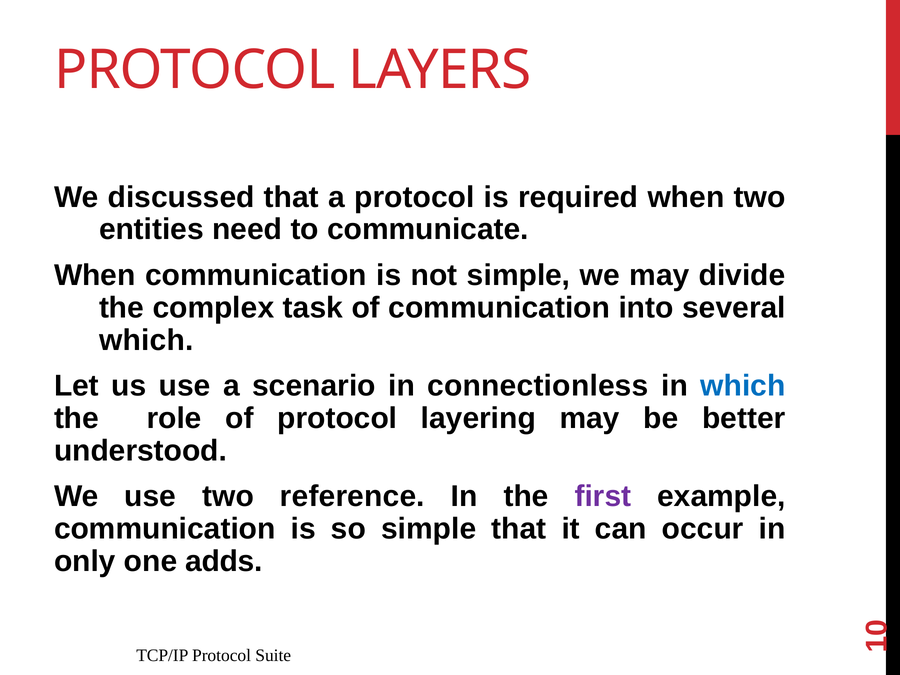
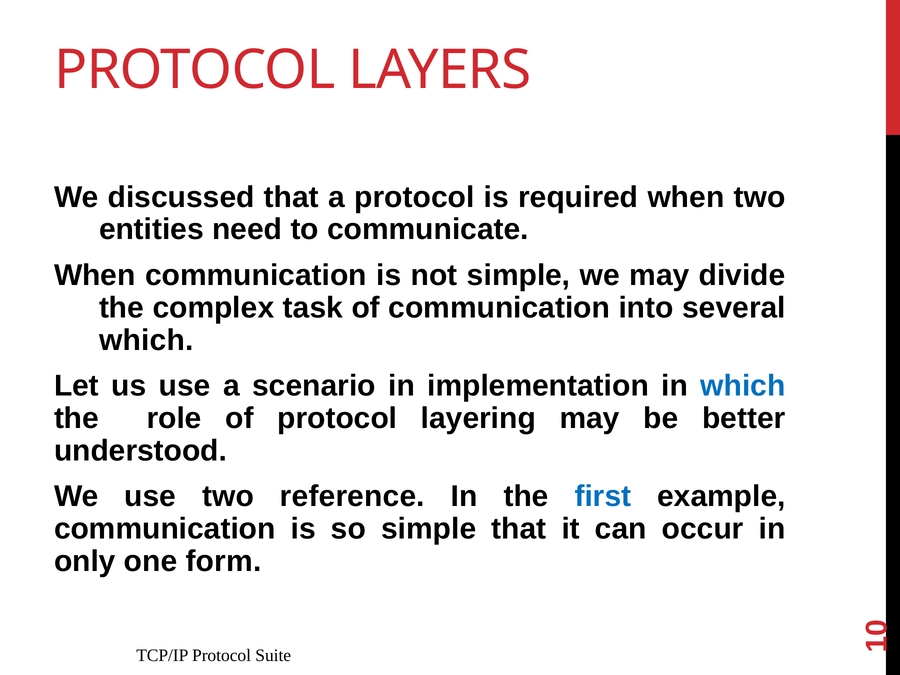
connectionless: connectionless -> implementation
first colour: purple -> blue
adds: adds -> form
